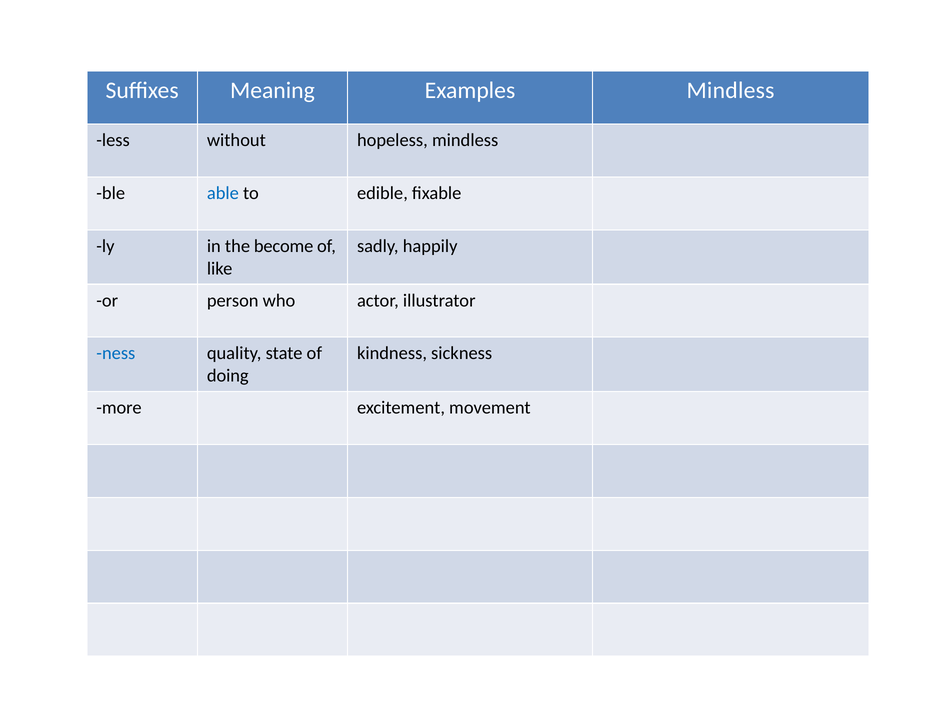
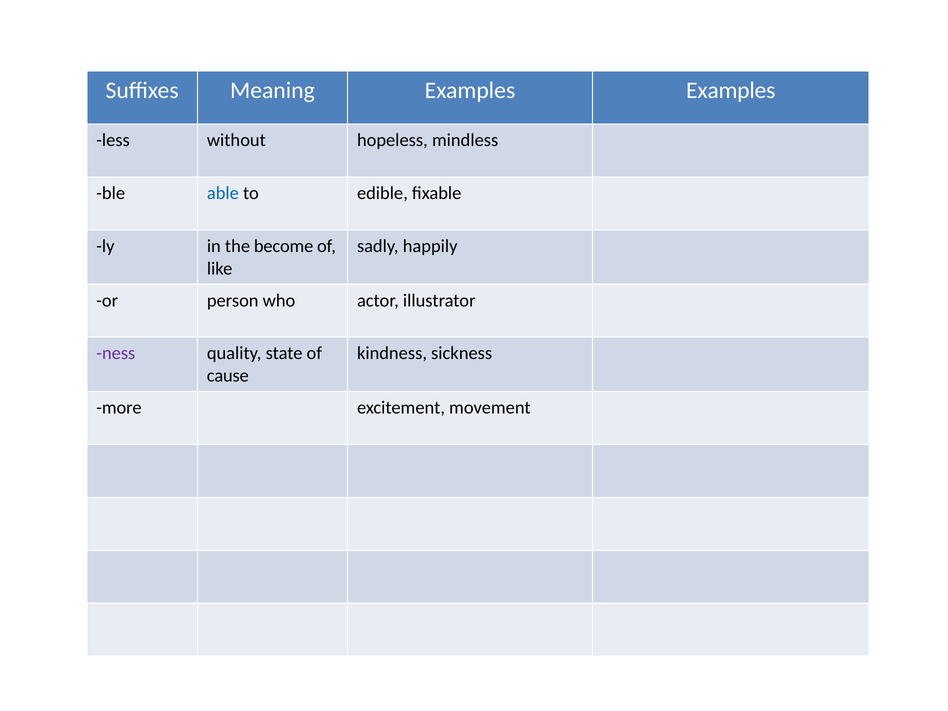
Examples Mindless: Mindless -> Examples
ness colour: blue -> purple
doing: doing -> cause
